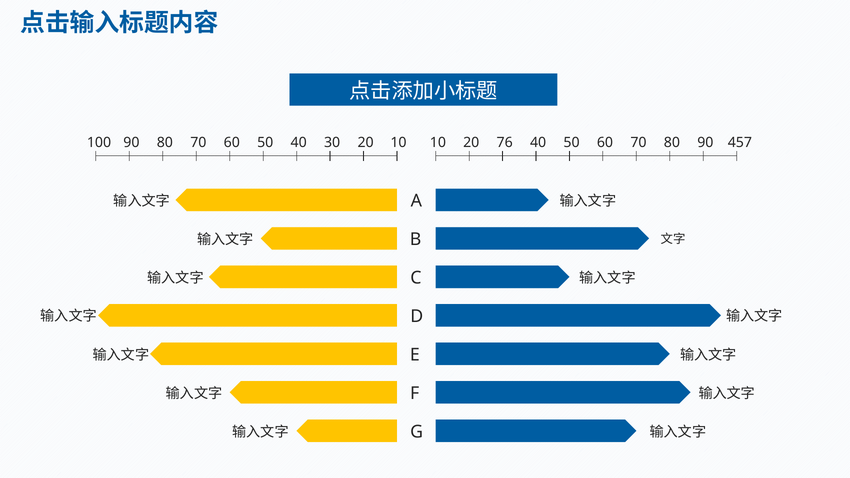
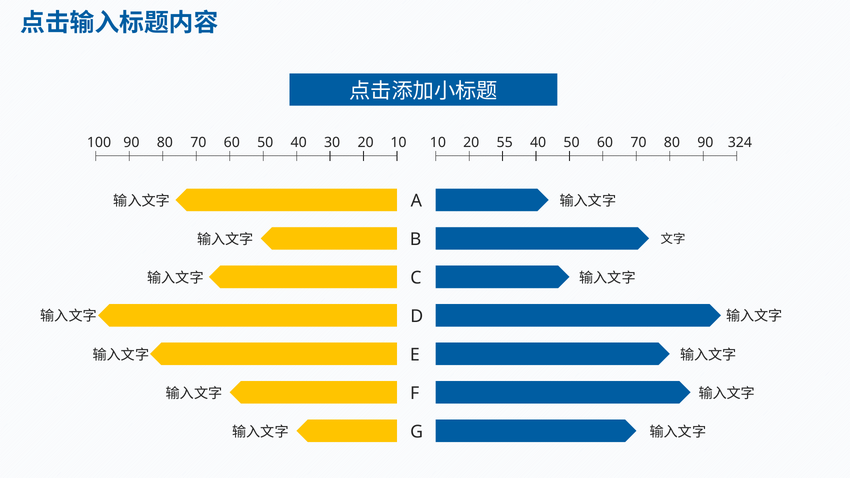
76: 76 -> 55
457: 457 -> 324
